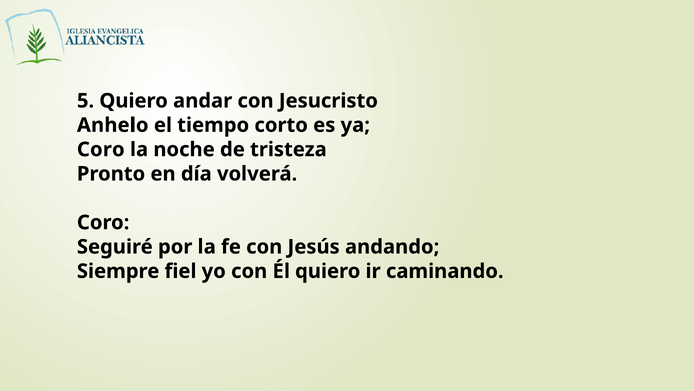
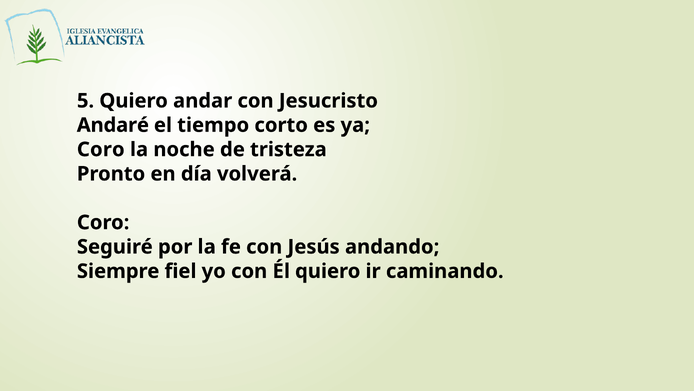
Anhelo: Anhelo -> Andaré
